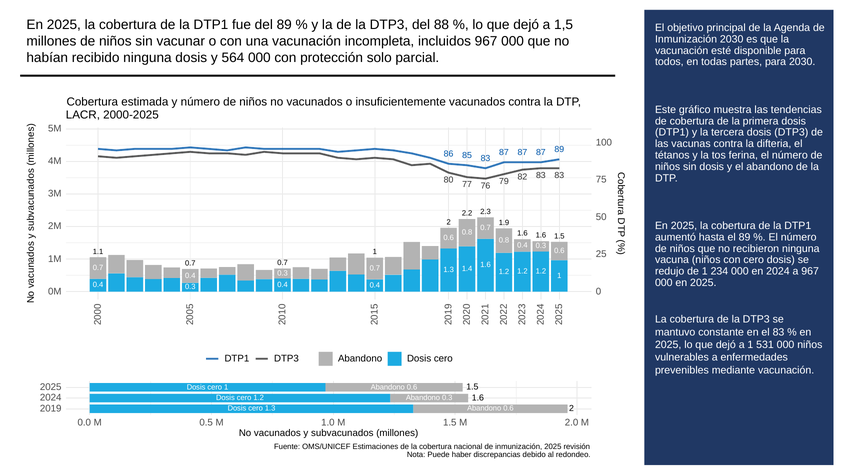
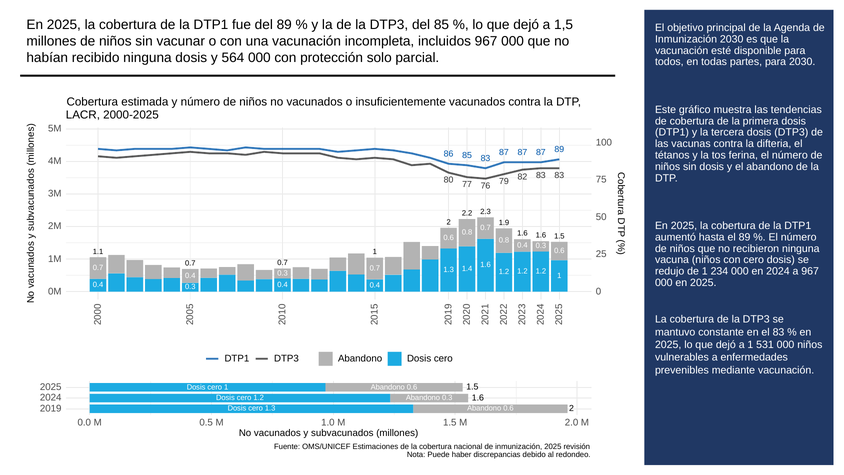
del 88: 88 -> 85
